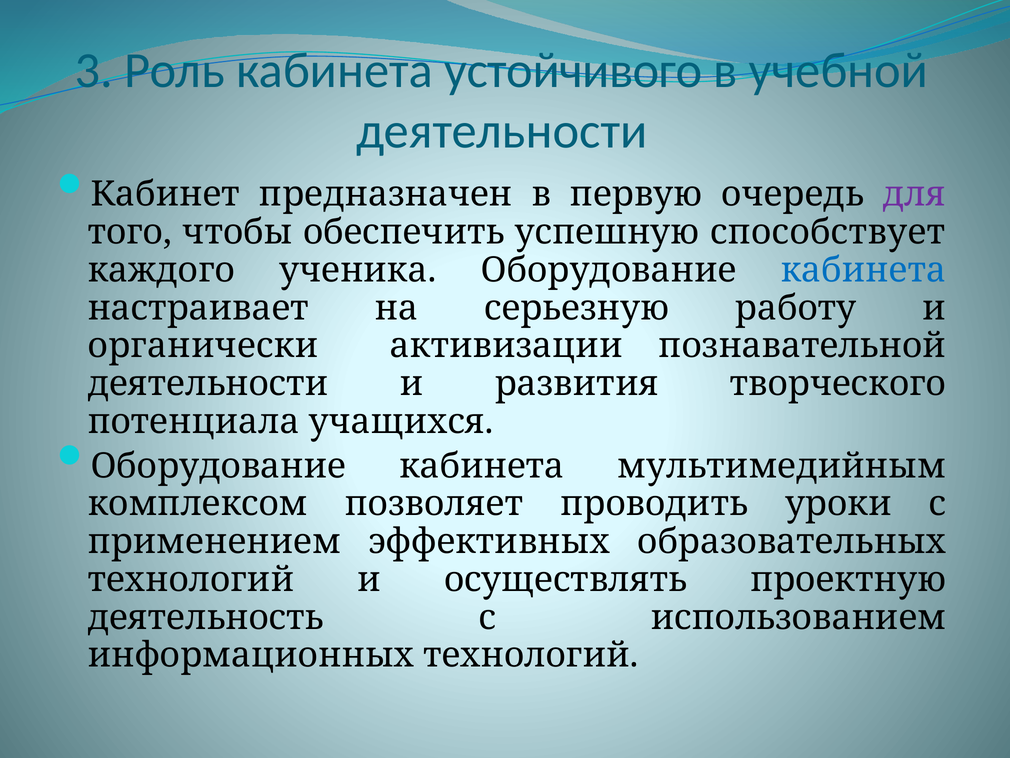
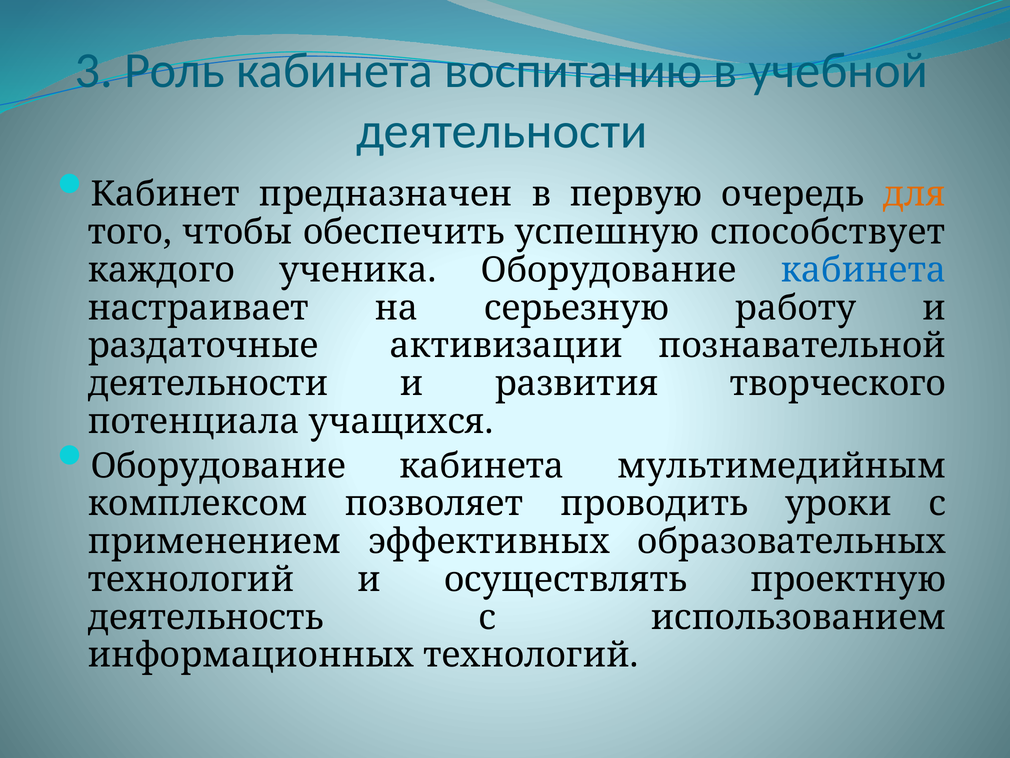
устойчивого: устойчивого -> воспитанию
для colour: purple -> orange
органически: органически -> раздаточные
